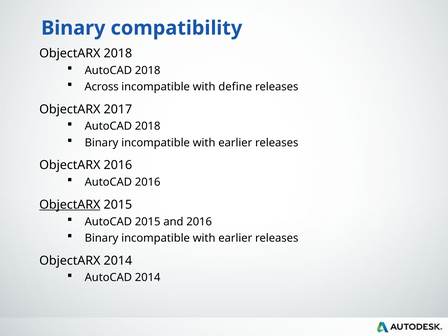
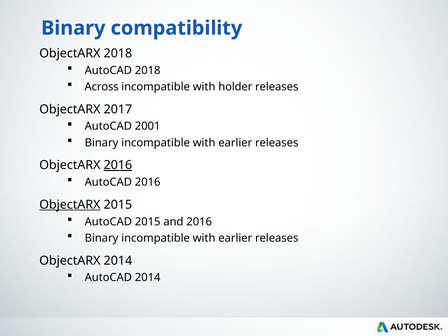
define: define -> holder
2018 at (148, 126): 2018 -> 2001
2016 at (118, 165) underline: none -> present
